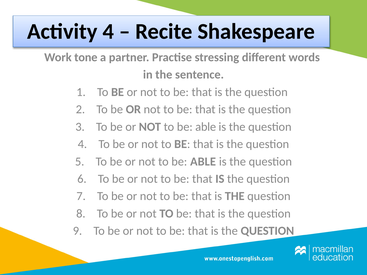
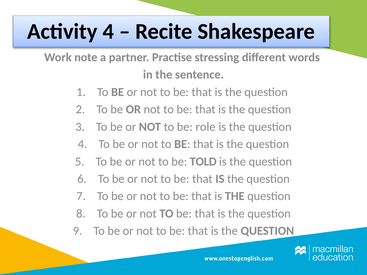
tone: tone -> note
able at (206, 127): able -> role
ABLE at (203, 162): ABLE -> TOLD
